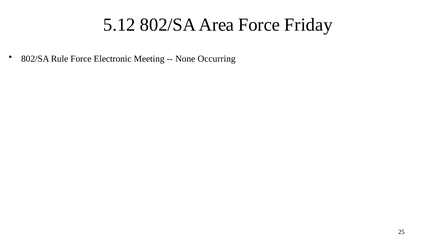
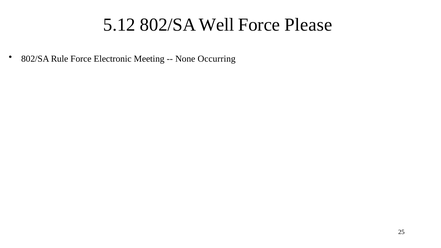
Area: Area -> Well
Friday: Friday -> Please
